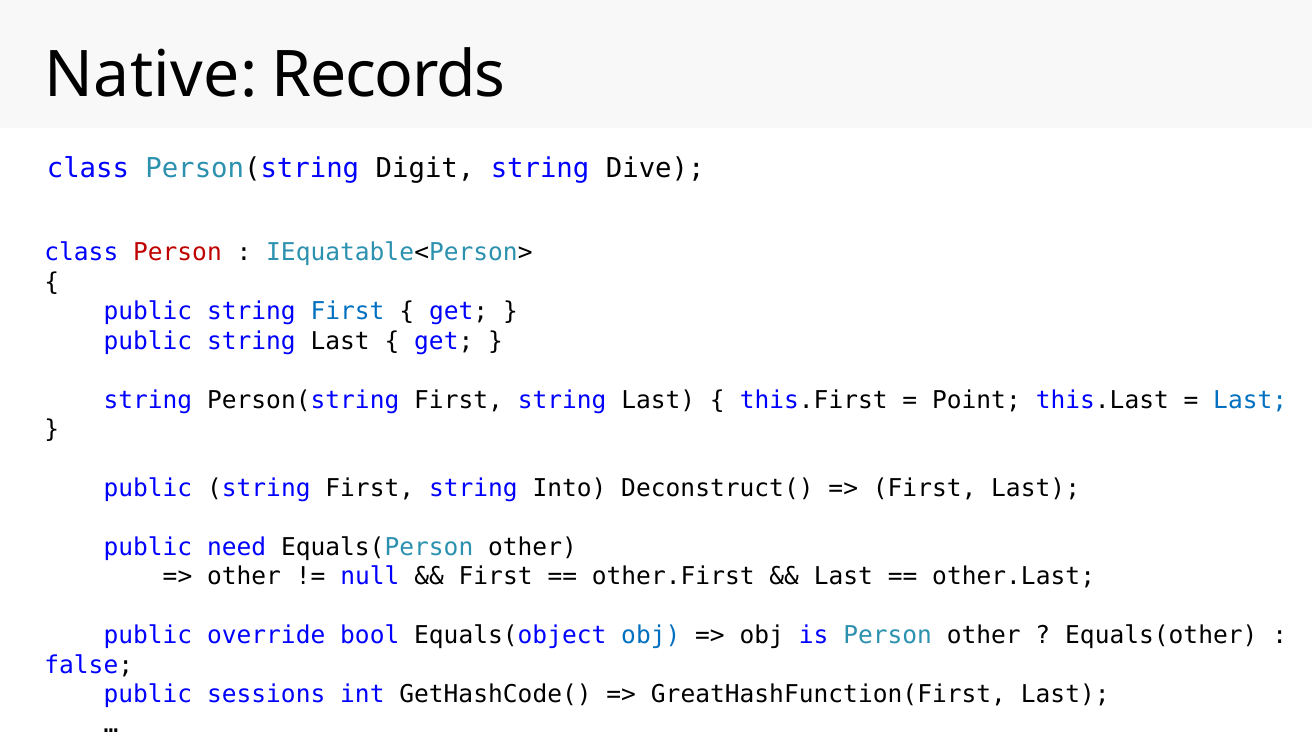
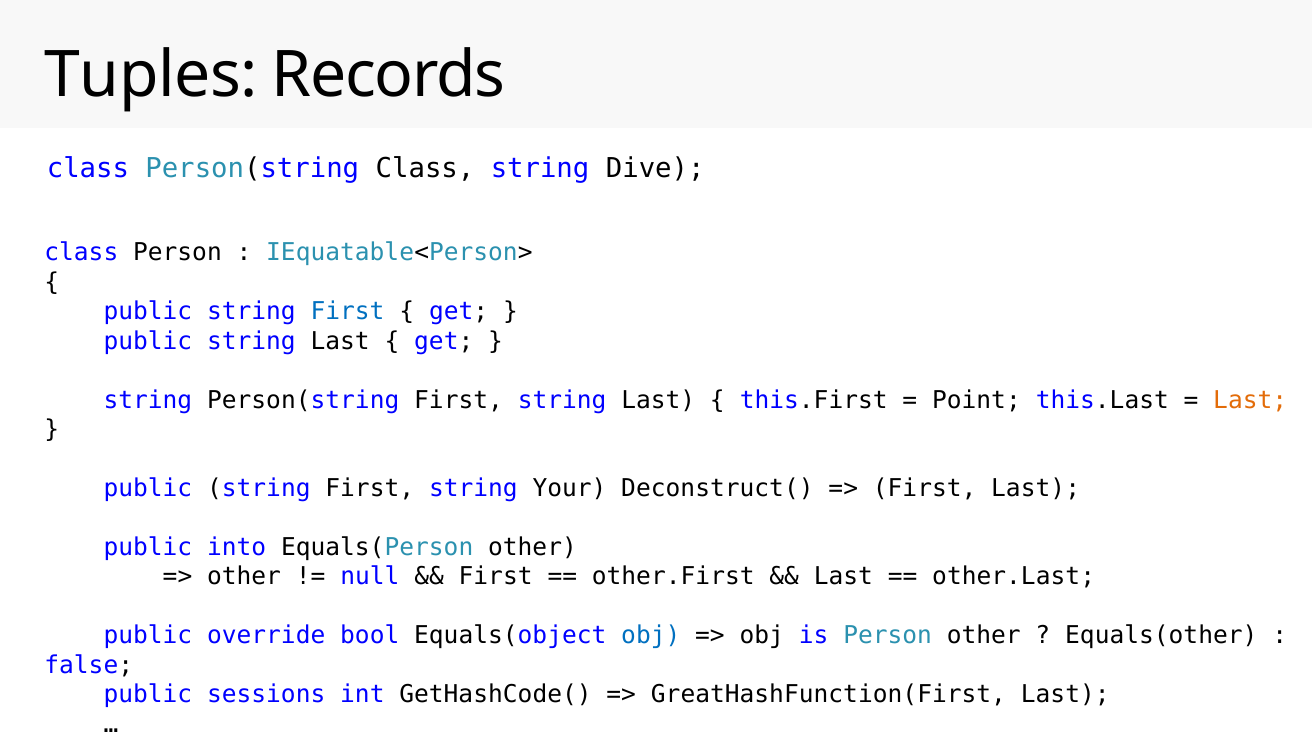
Native: Native -> Tuples
Person(string Digit: Digit -> Class
Person at (177, 253) colour: red -> black
Last at (1250, 400) colour: blue -> orange
Into: Into -> Your
need: need -> into
